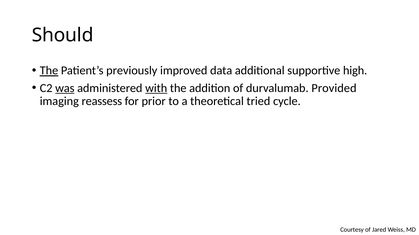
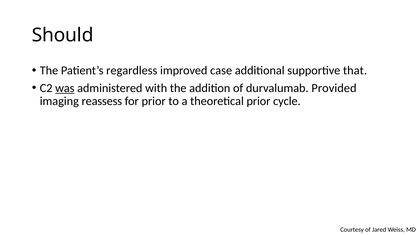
The at (49, 71) underline: present -> none
previously: previously -> regardless
data: data -> case
high: high -> that
with underline: present -> none
theoretical tried: tried -> prior
